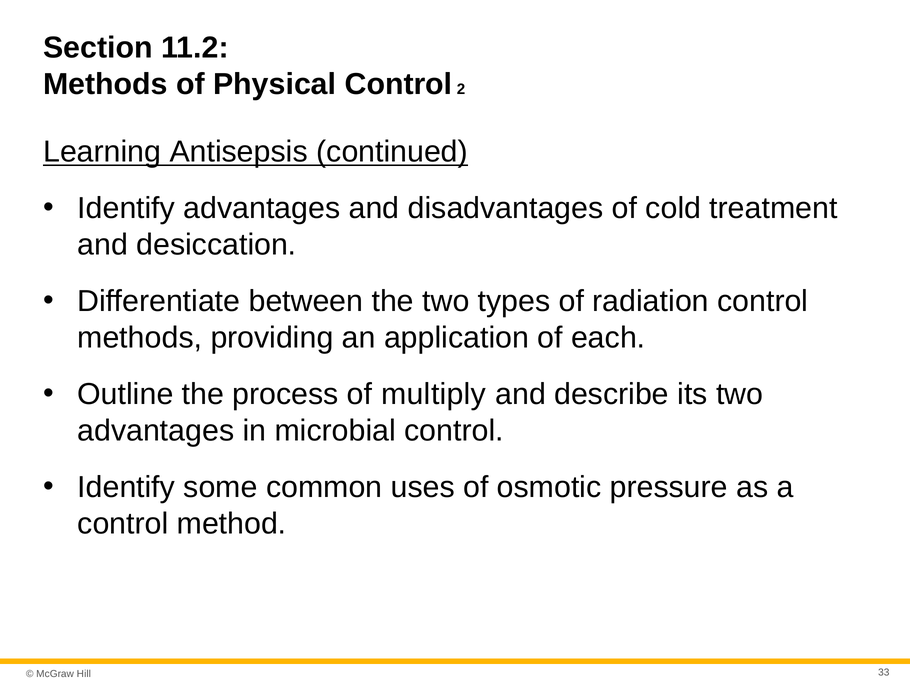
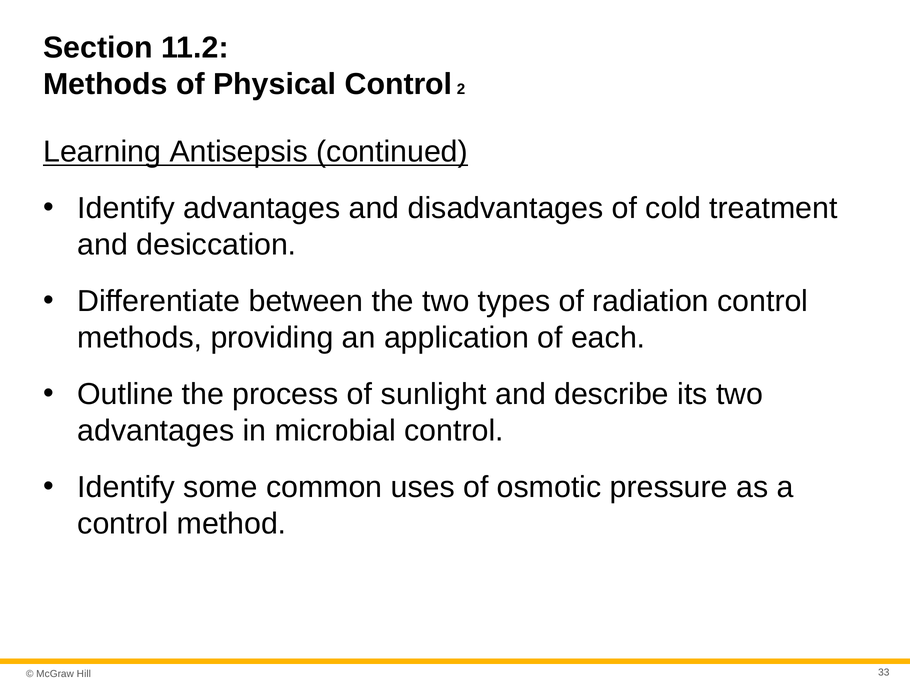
multiply: multiply -> sunlight
